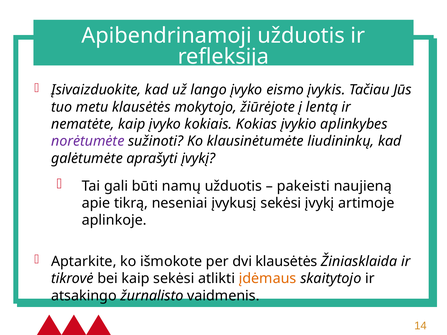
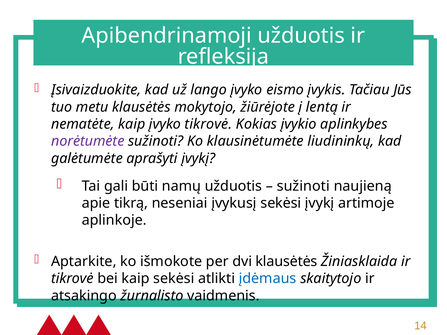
įvyko kokiais: kokiais -> tikrovė
pakeisti at (303, 186): pakeisti -> sužinoti
įdėmaus colour: orange -> blue
